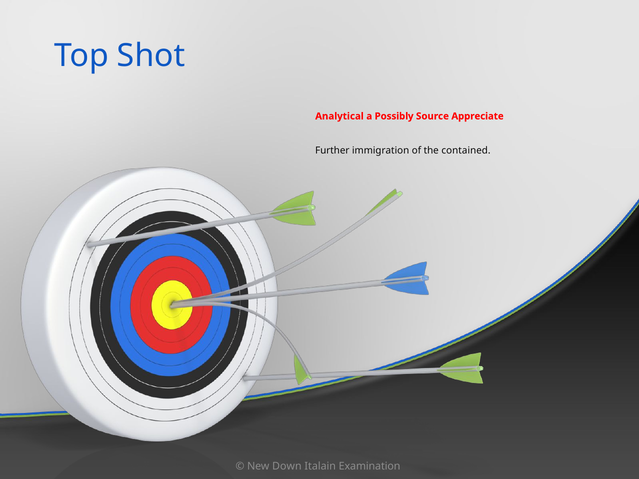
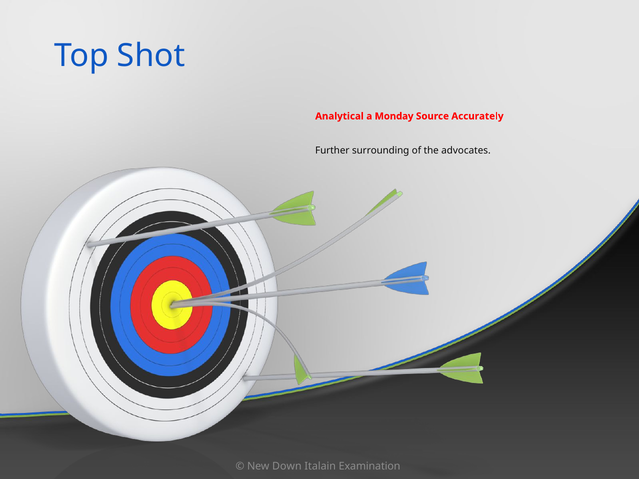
Possibly: Possibly -> Monday
Appreciate: Appreciate -> Accurately
immigration: immigration -> surrounding
contained: contained -> advocates
